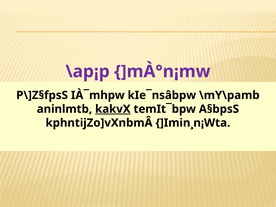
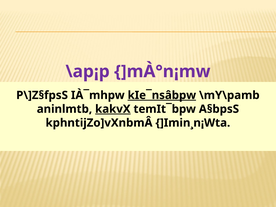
kIe¯nsâbpw underline: none -> present
